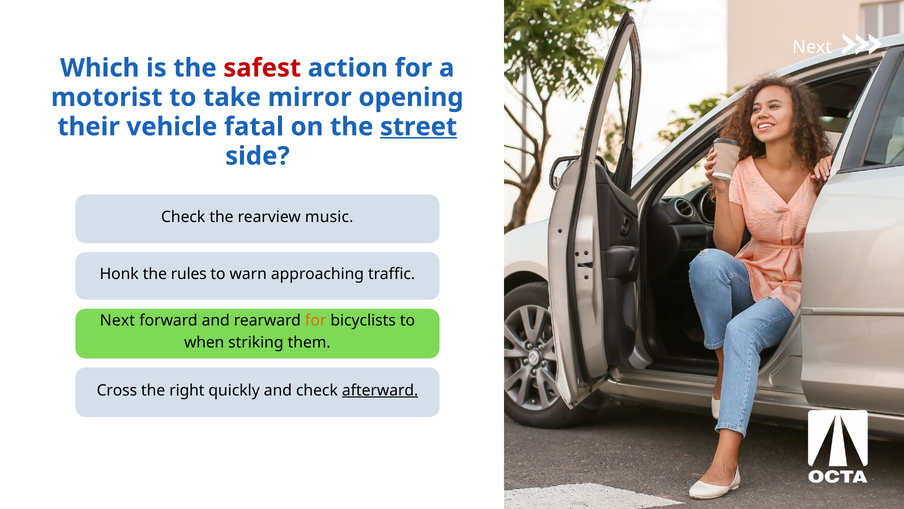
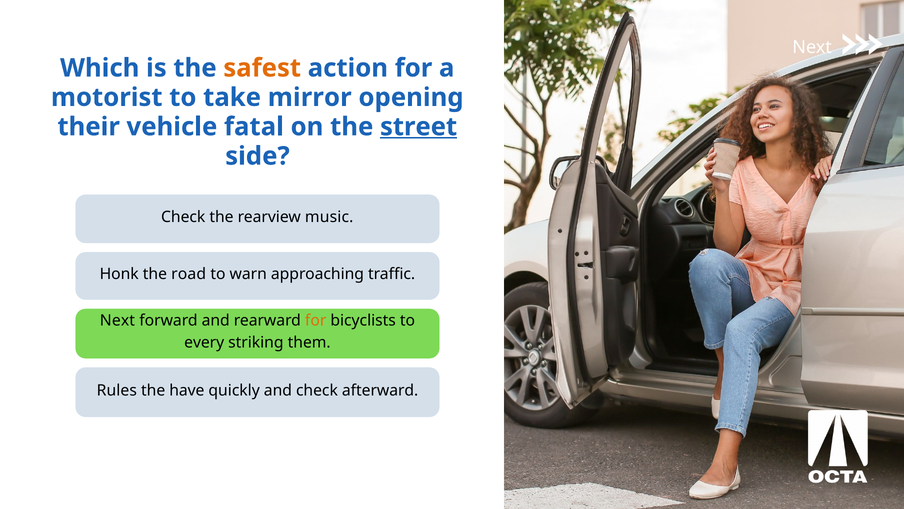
safest colour: red -> orange
rules: rules -> road
when: when -> every
Cross: Cross -> Rules
right: right -> have
afterward underline: present -> none
